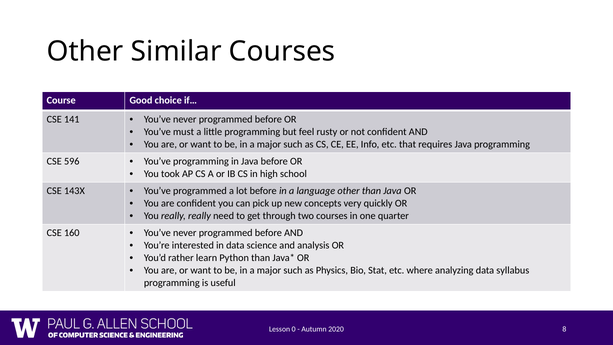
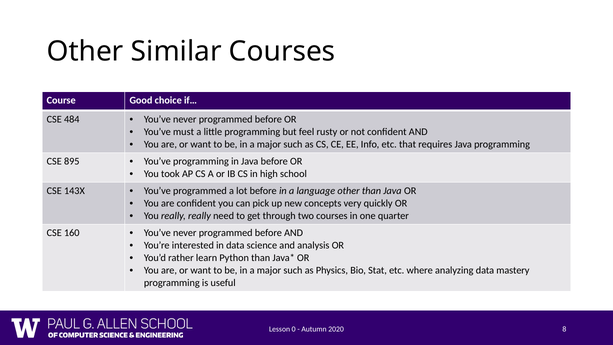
141: 141 -> 484
596: 596 -> 895
syllabus: syllabus -> mastery
